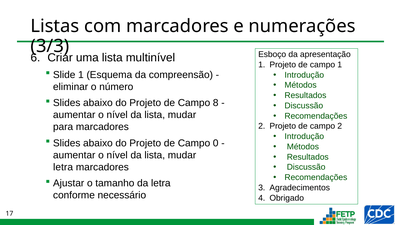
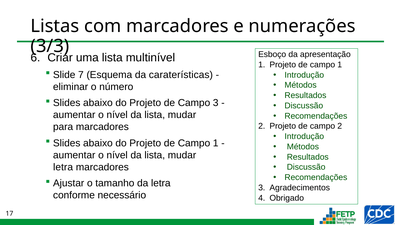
Slide 1: 1 -> 7
compreensão: compreensão -> caraterísticas
Campo 8: 8 -> 3
0 at (216, 144): 0 -> 1
